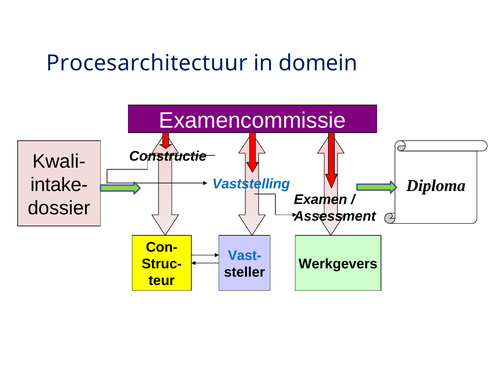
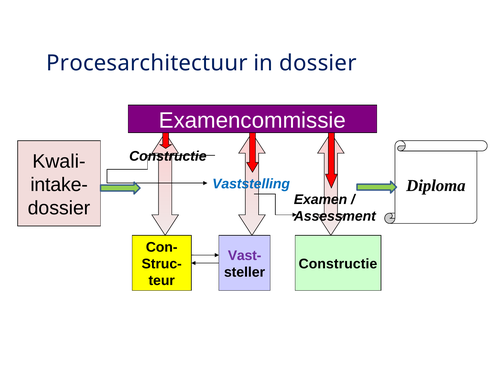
in domein: domein -> dossier
Vast- colour: blue -> purple
Werkgevers at (338, 264): Werkgevers -> Constructie
